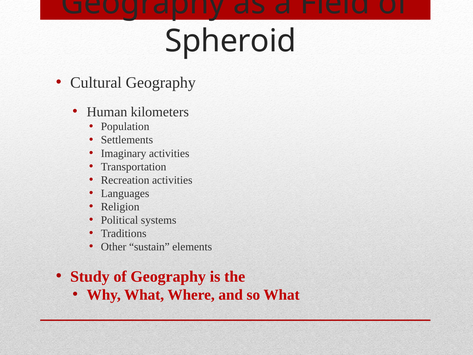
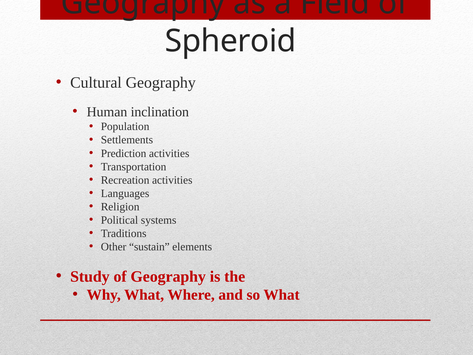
kilometers: kilometers -> inclination
Imaginary: Imaginary -> Prediction
